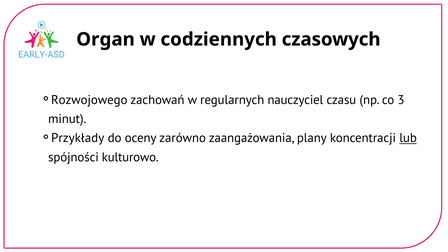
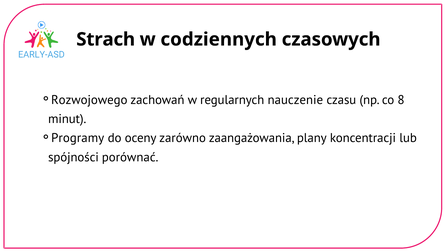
Organ: Organ -> Strach
nauczyciel: nauczyciel -> nauczenie
3: 3 -> 8
Przykłady: Przykłady -> Programy
lub underline: present -> none
kulturowo: kulturowo -> porównać
